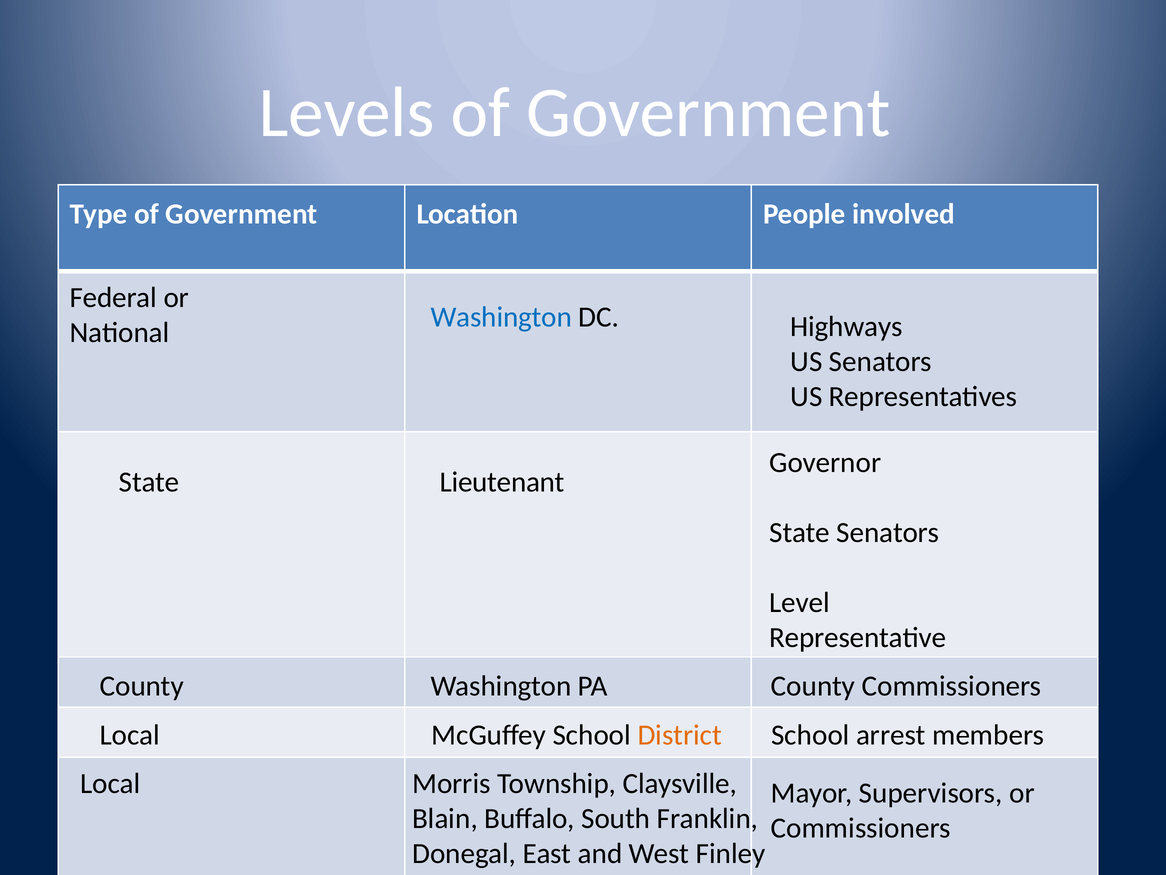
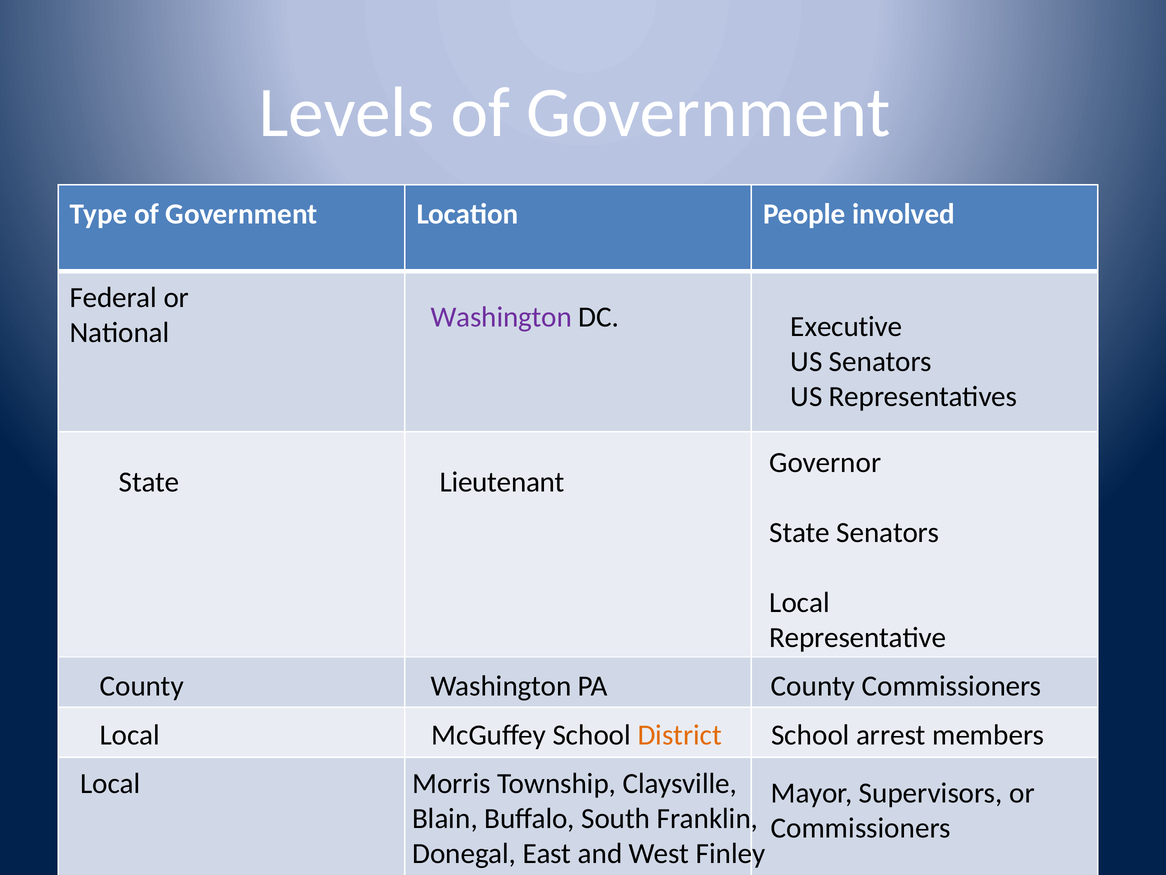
Washington at (501, 317) colour: blue -> purple
Highways: Highways -> Executive
Level at (800, 602): Level -> Local
